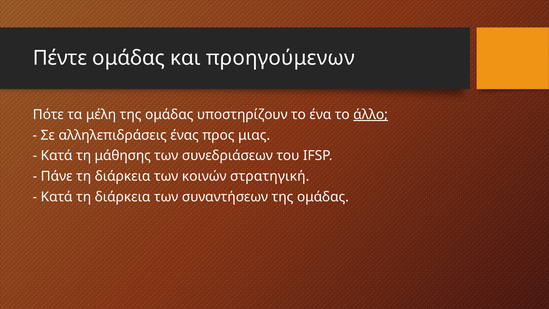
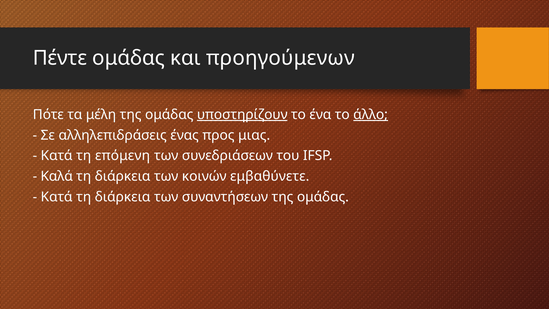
υποστηρίζουν underline: none -> present
μάθησης: μάθησης -> επόμενη
Πάνε: Πάνε -> Καλά
στρατηγική: στρατηγική -> εμβαθύνετε
